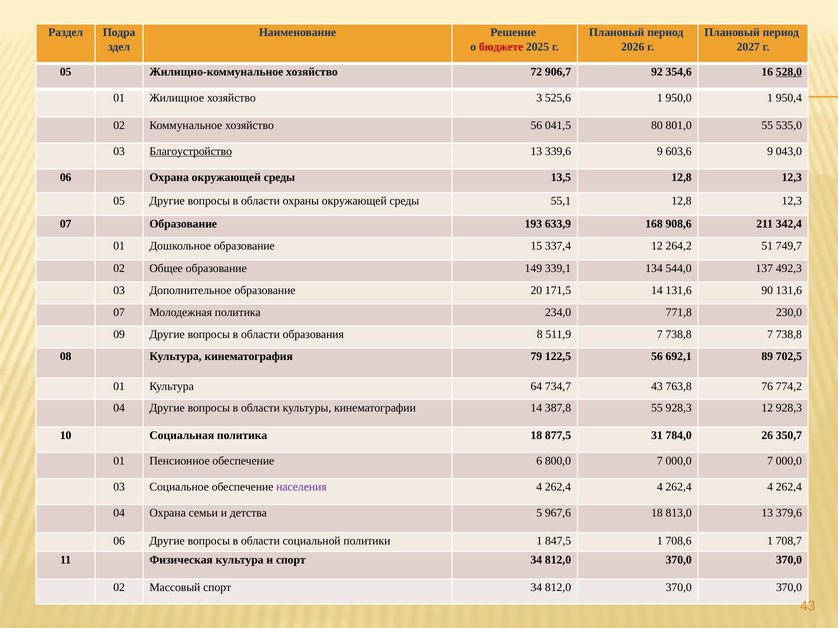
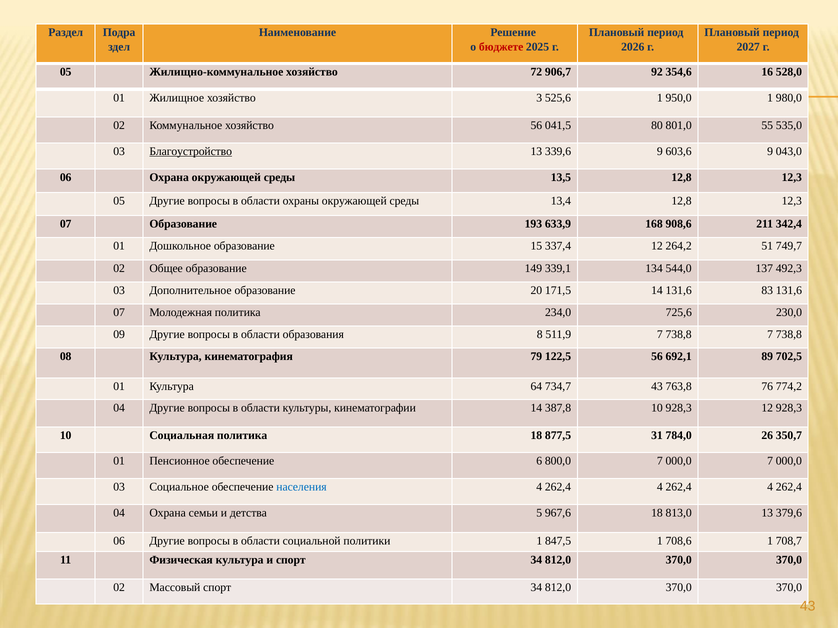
528,0 underline: present -> none
950,4: 950,4 -> 980,0
55,1: 55,1 -> 13,4
90: 90 -> 83
771,8: 771,8 -> 725,6
387,8 55: 55 -> 10
населения colour: purple -> blue
